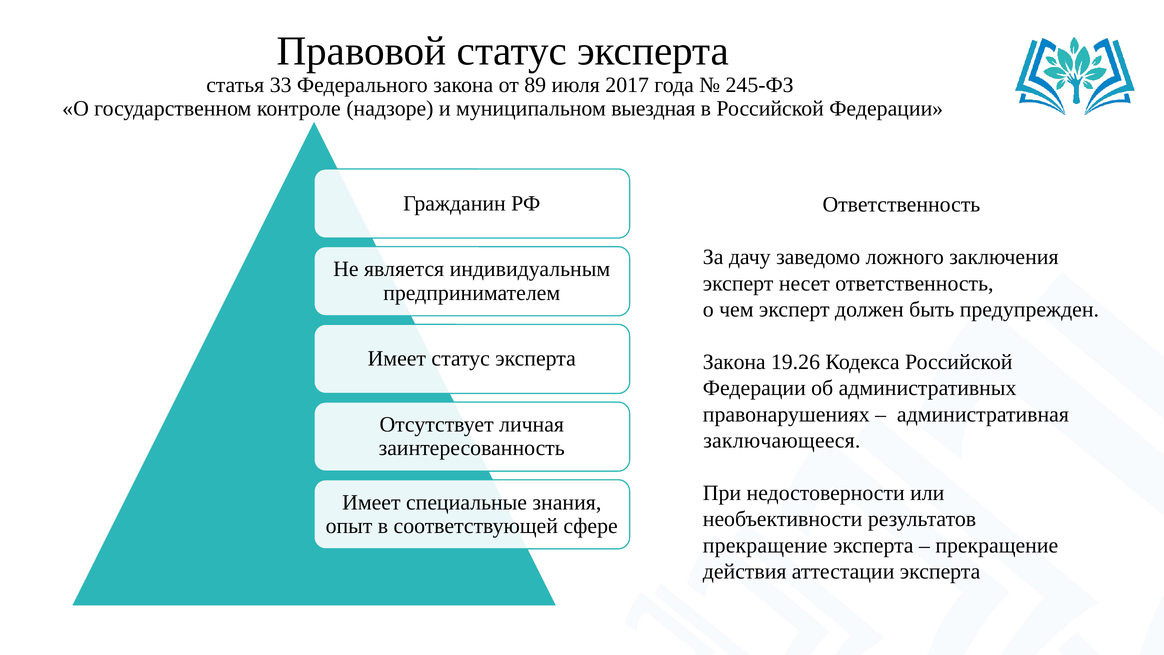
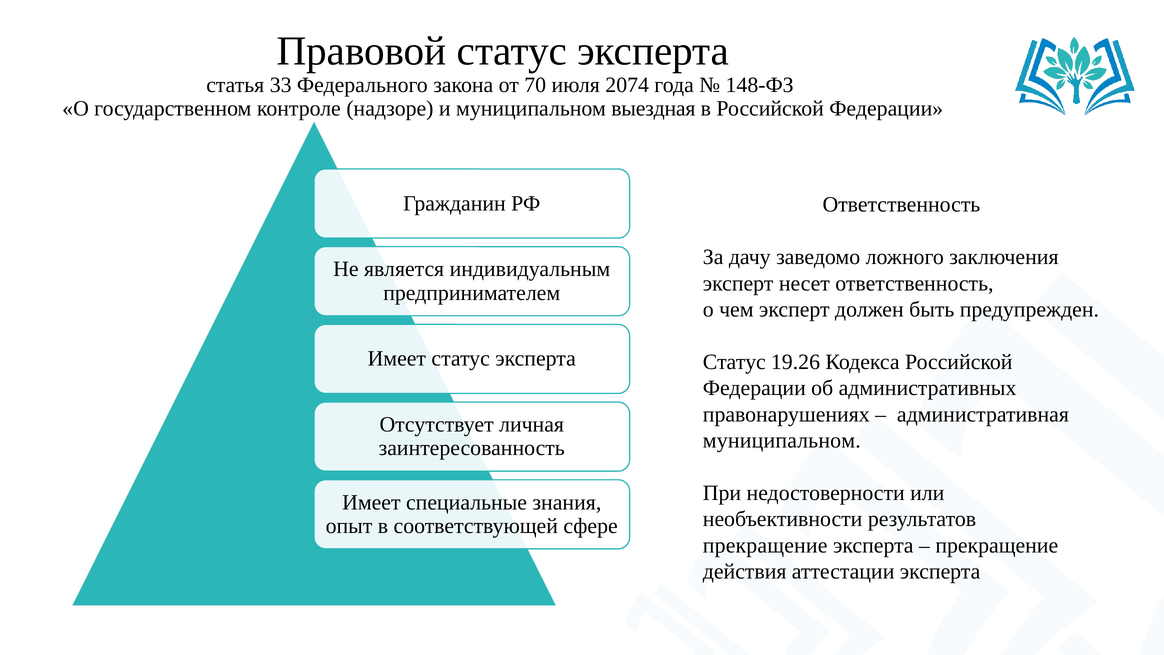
89: 89 -> 70
2017: 2017 -> 2074
245-ФЗ: 245-ФЗ -> 148-ФЗ
Закона at (734, 362): Закона -> Статус
заключающееся at (782, 440): заключающееся -> муниципальном
